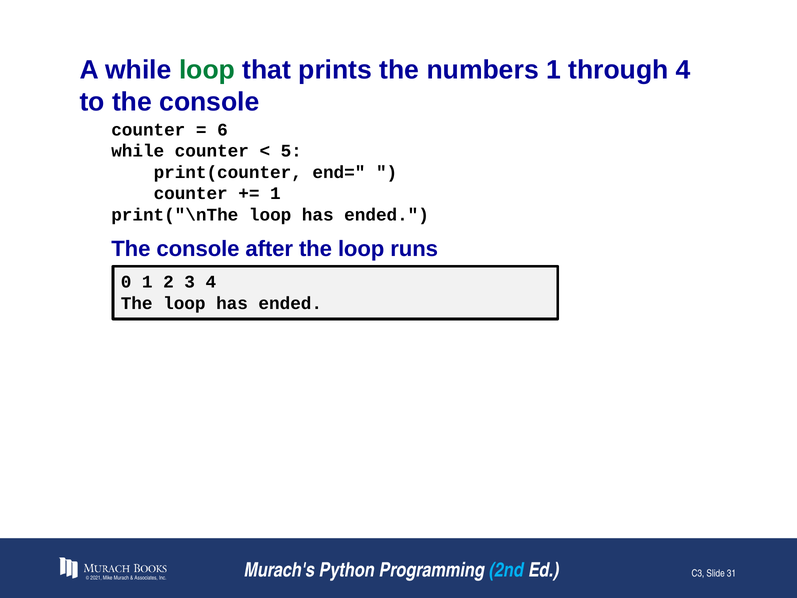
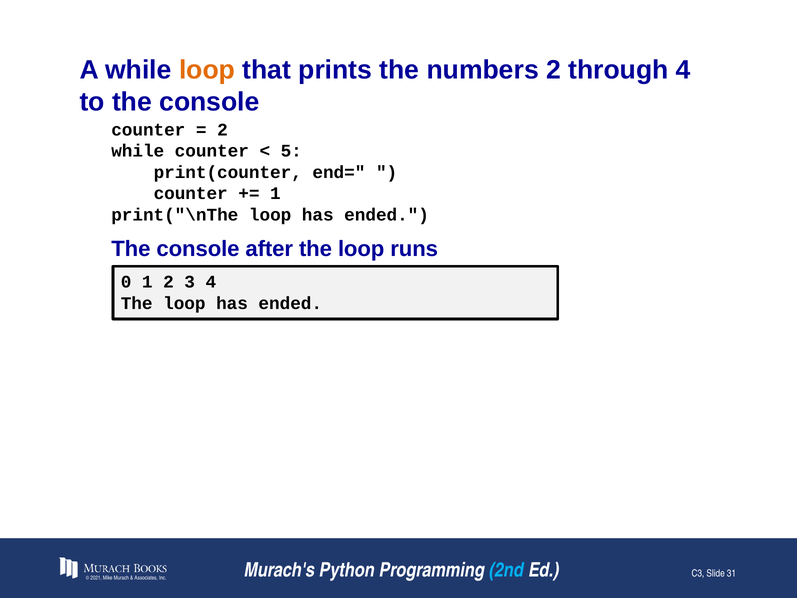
loop at (207, 70) colour: green -> orange
numbers 1: 1 -> 2
6 at (222, 130): 6 -> 2
